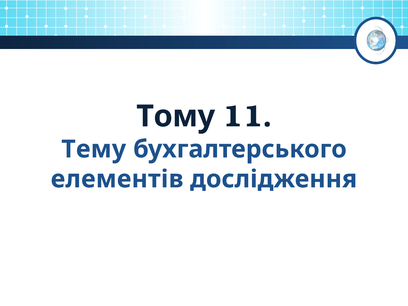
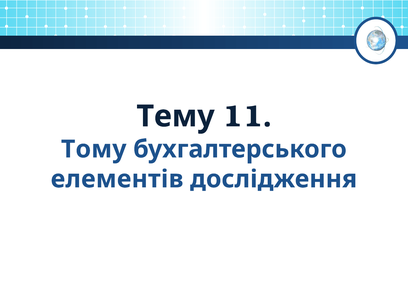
Тому: Тому -> Тему
Тему: Тему -> Тому
